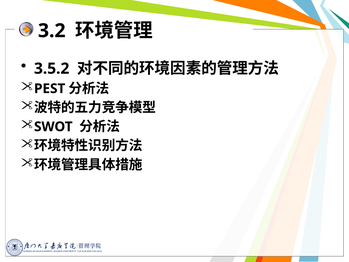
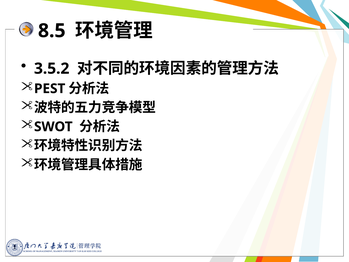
3.2: 3.2 -> 8.5
